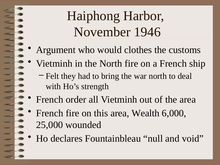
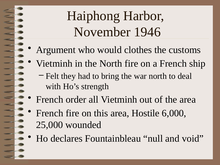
Wealth: Wealth -> Hostile
